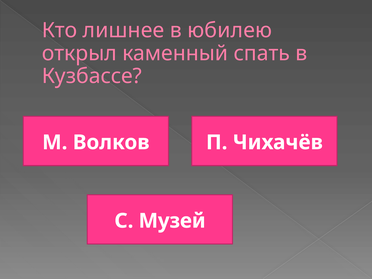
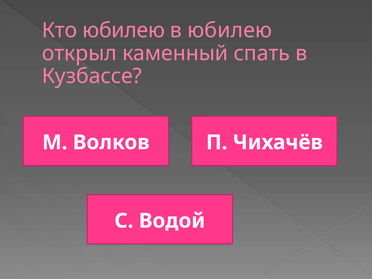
Кто лишнее: лишнее -> юбилею
Музей: Музей -> Водой
